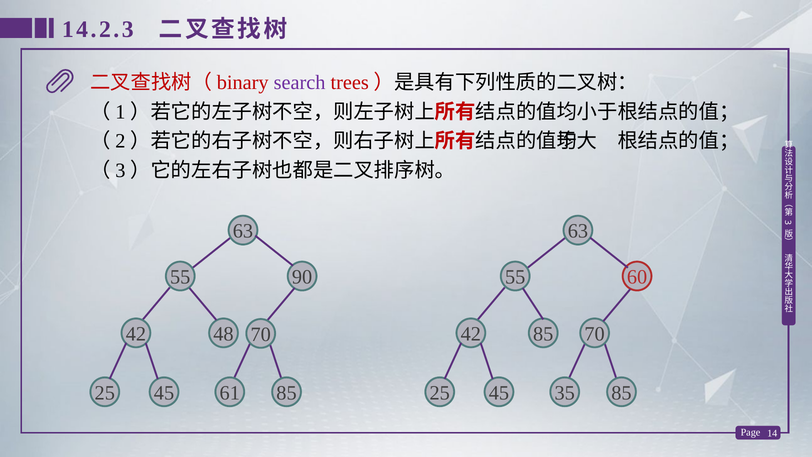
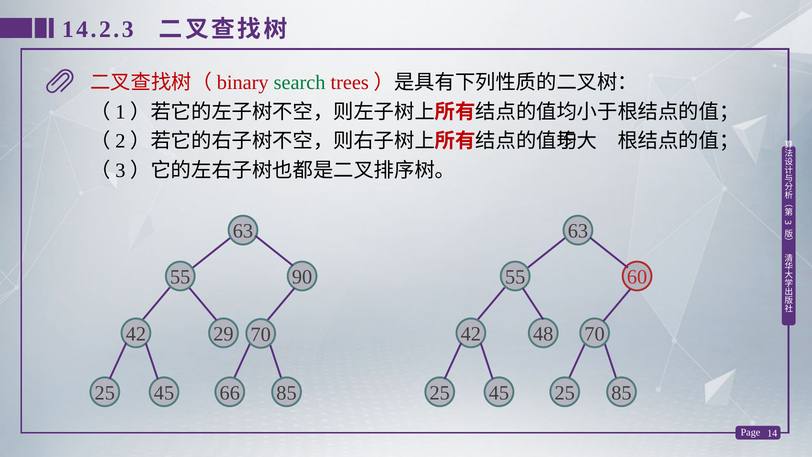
search colour: purple -> green
48: 48 -> 29
42 85: 85 -> 48
61: 61 -> 66
45 35: 35 -> 25
